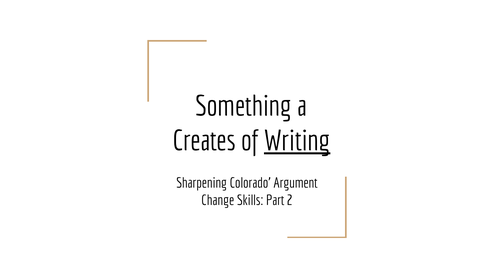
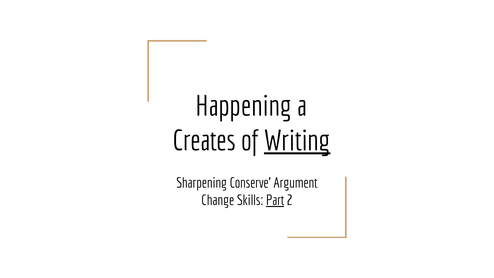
Something: Something -> Happening
Colorado: Colorado -> Conserve
Part underline: none -> present
